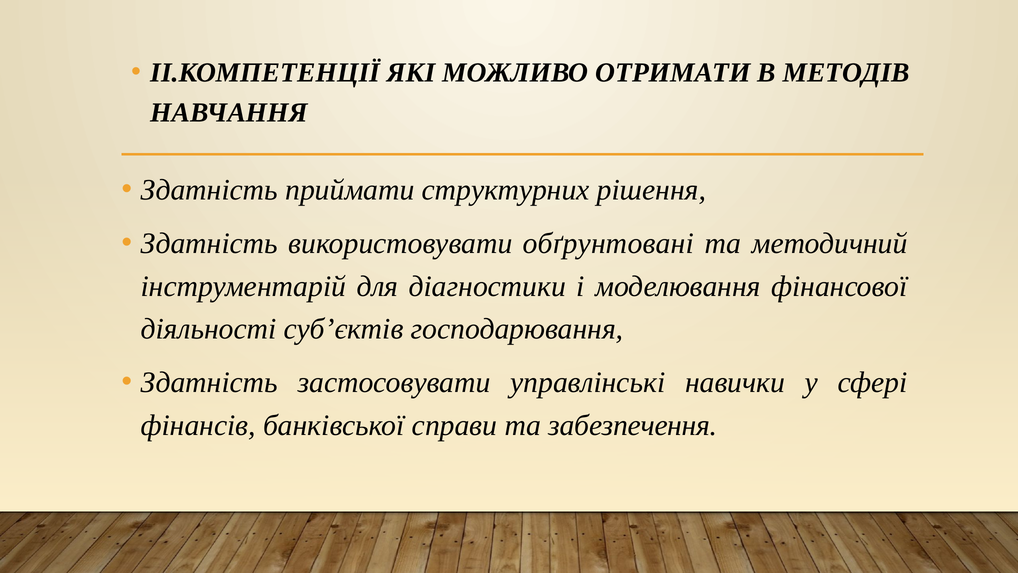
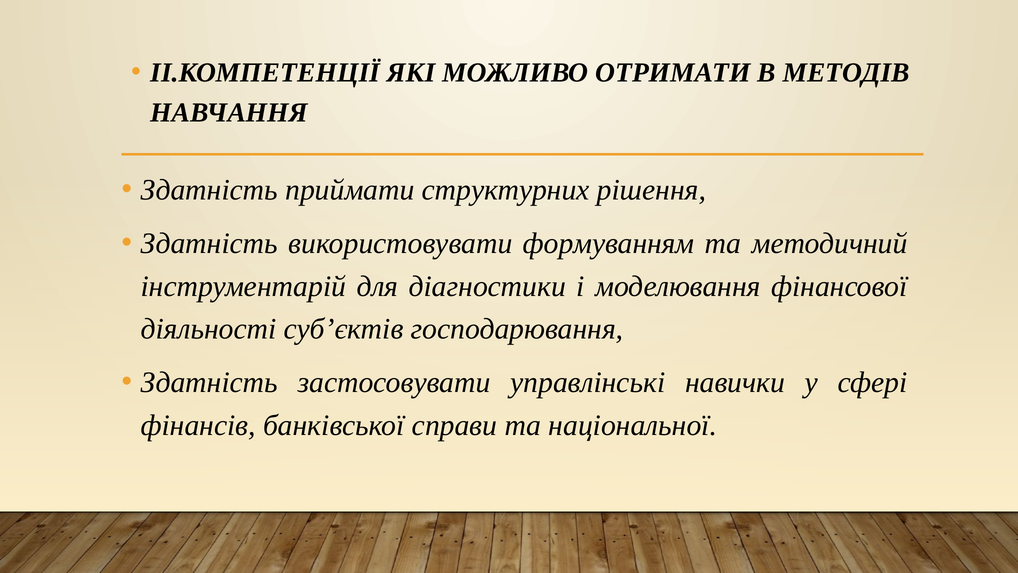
обґрунтовані: обґрунтовані -> формуванням
забезпечення: забезпечення -> національної
